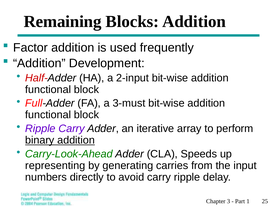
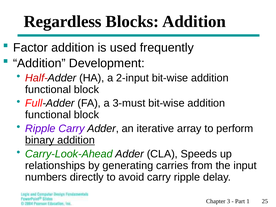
Remaining: Remaining -> Regardless
representing: representing -> relationships
